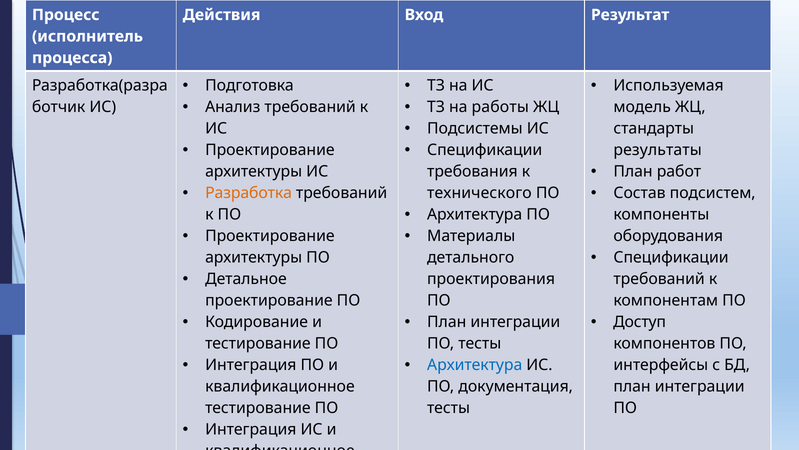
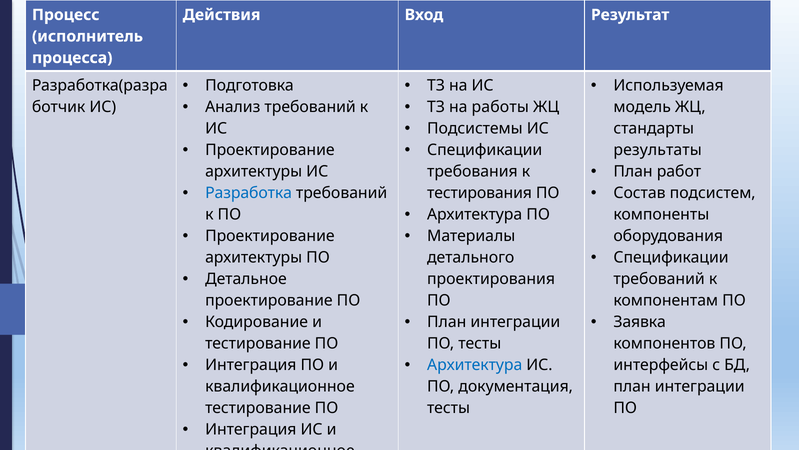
Разработка colour: orange -> blue
технического: технического -> тестирования
Доступ: Доступ -> Заявка
